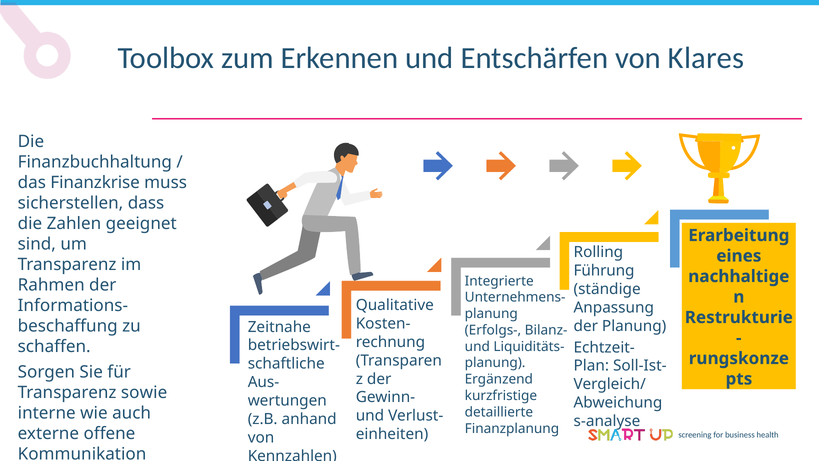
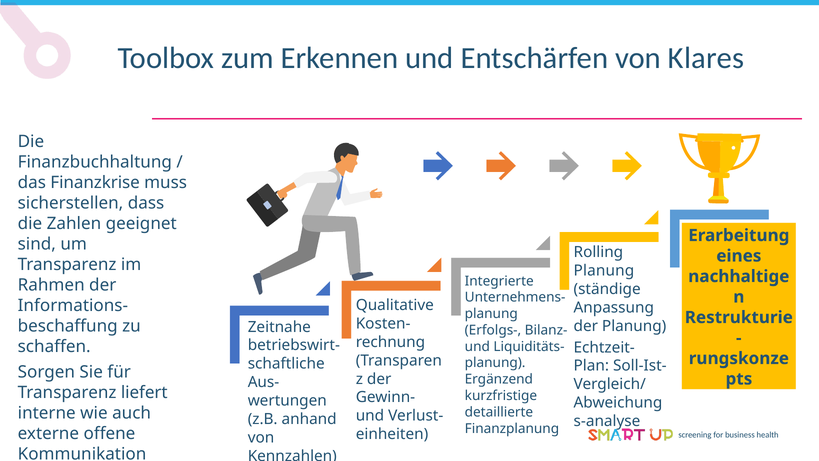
Führung at (604, 270): Führung -> Planung
sowie: sowie -> liefert
